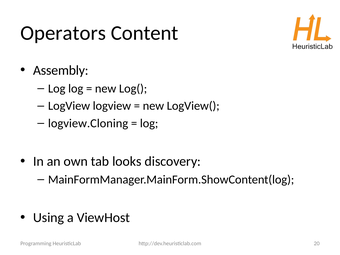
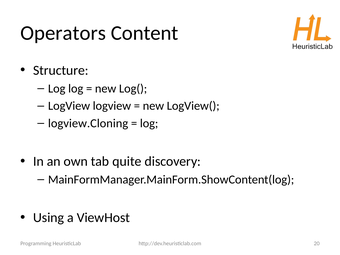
Assembly: Assembly -> Structure
looks: looks -> quite
